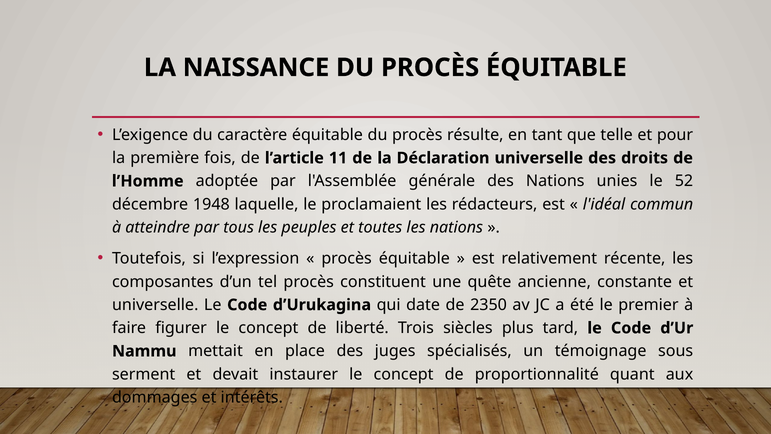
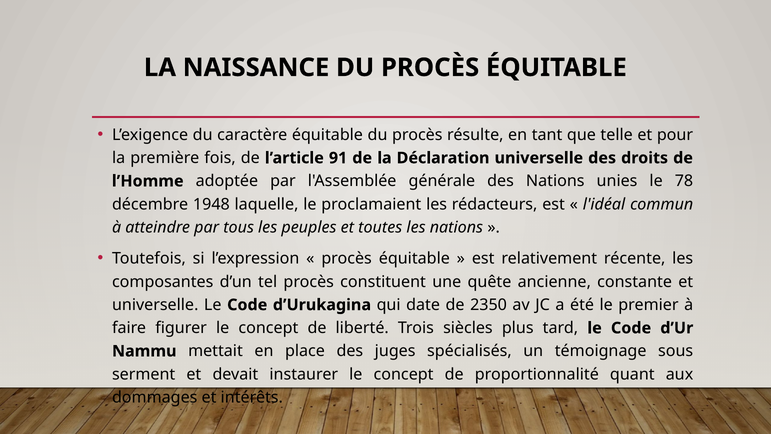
11: 11 -> 91
52: 52 -> 78
